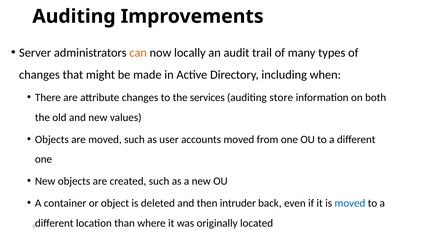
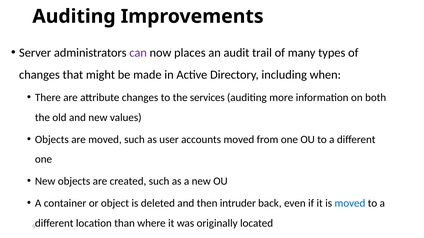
can colour: orange -> purple
locally: locally -> places
store: store -> more
